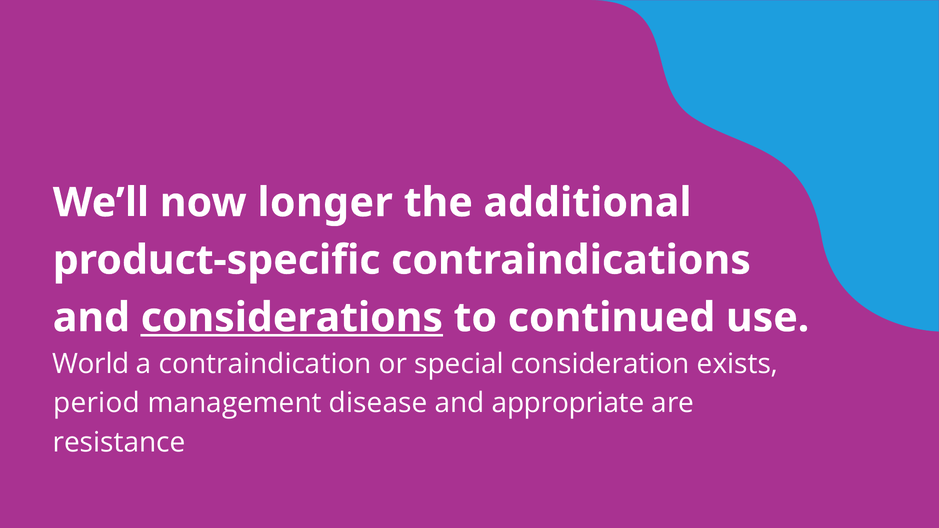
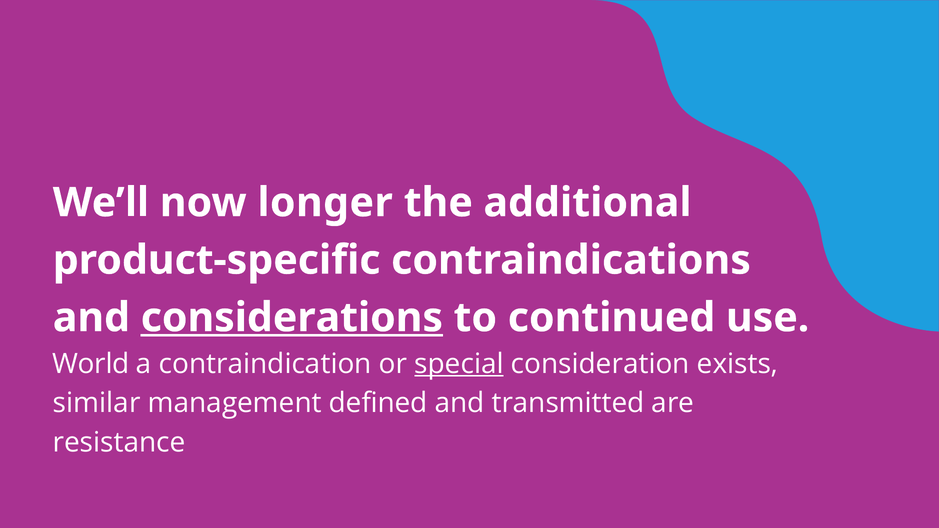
special underline: none -> present
period: period -> similar
disease: disease -> defined
appropriate: appropriate -> transmitted
